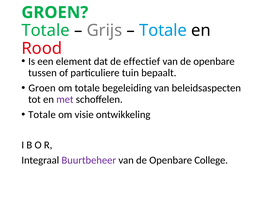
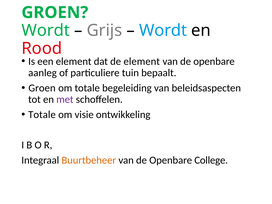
Totale at (46, 30): Totale -> Wordt
Totale at (163, 30): Totale -> Wordt
de effectief: effectief -> element
tussen: tussen -> aanleg
Buurtbeheer colour: purple -> orange
